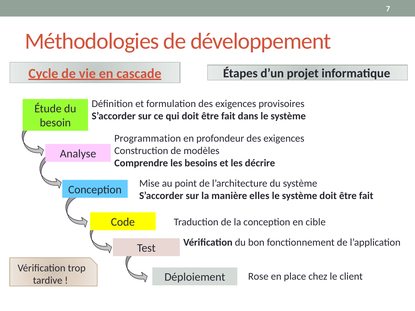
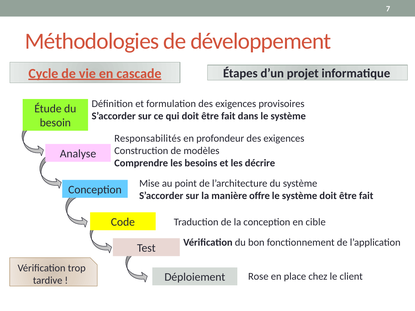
Programmation: Programmation -> Responsabilités
elles: elles -> offre
